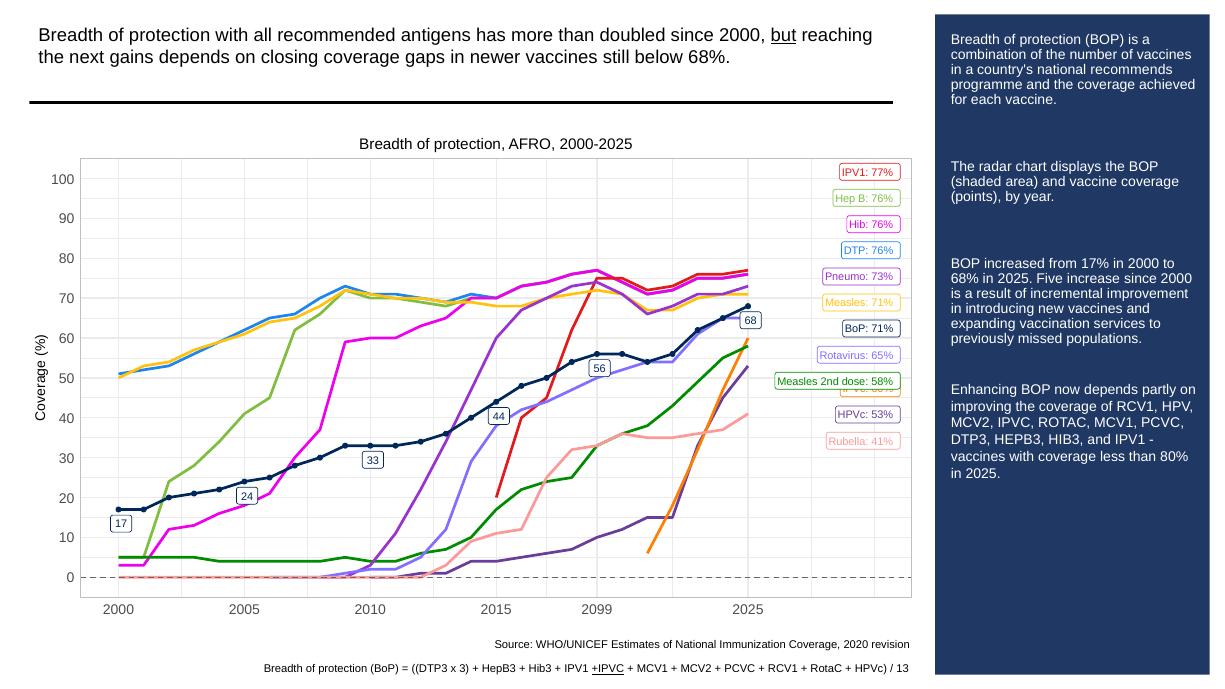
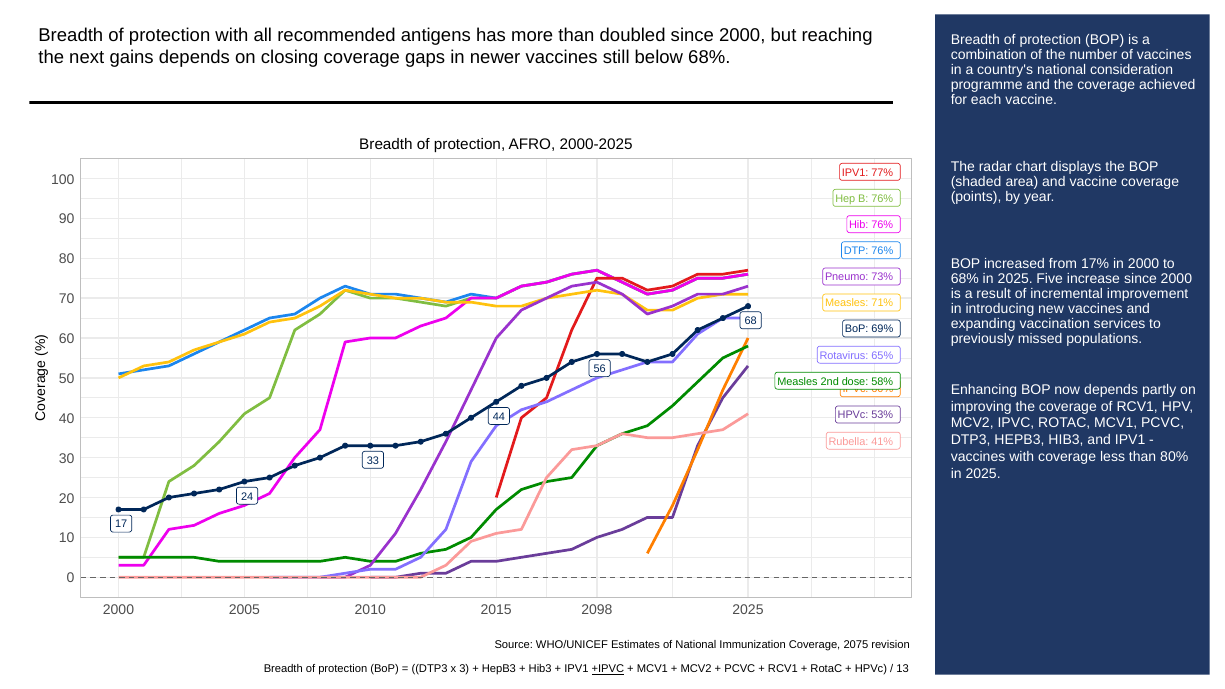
but underline: present -> none
recommends: recommends -> consideration
BoP 71%: 71% -> 69%
2099: 2099 -> 2098
2020: 2020 -> 2075
